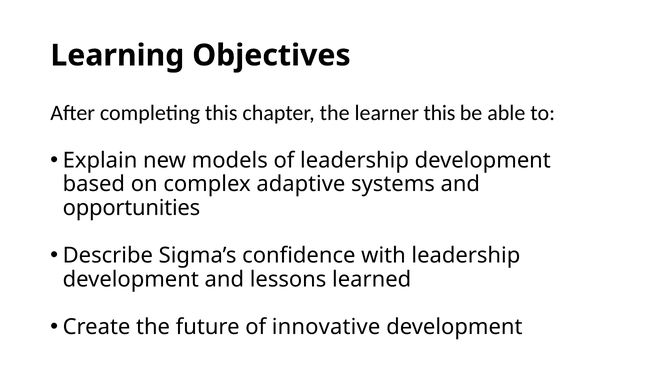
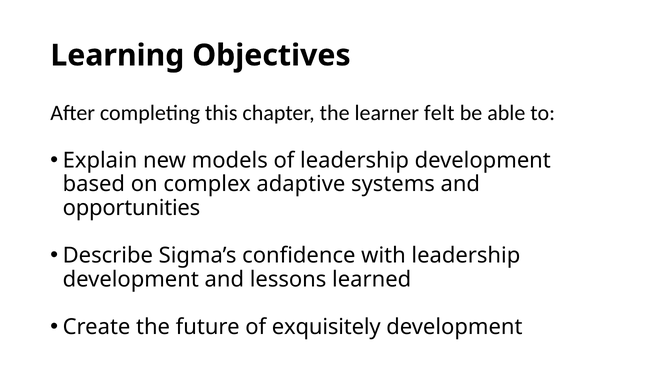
learner this: this -> felt
innovative: innovative -> exquisitely
